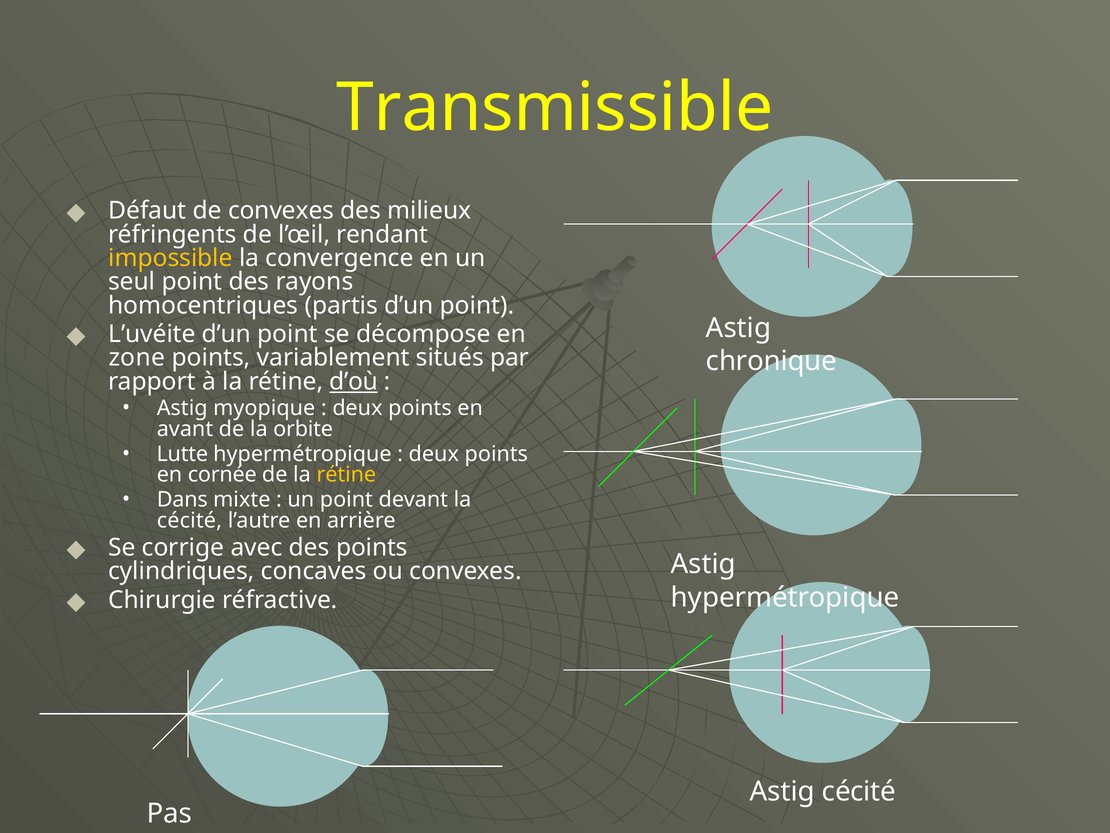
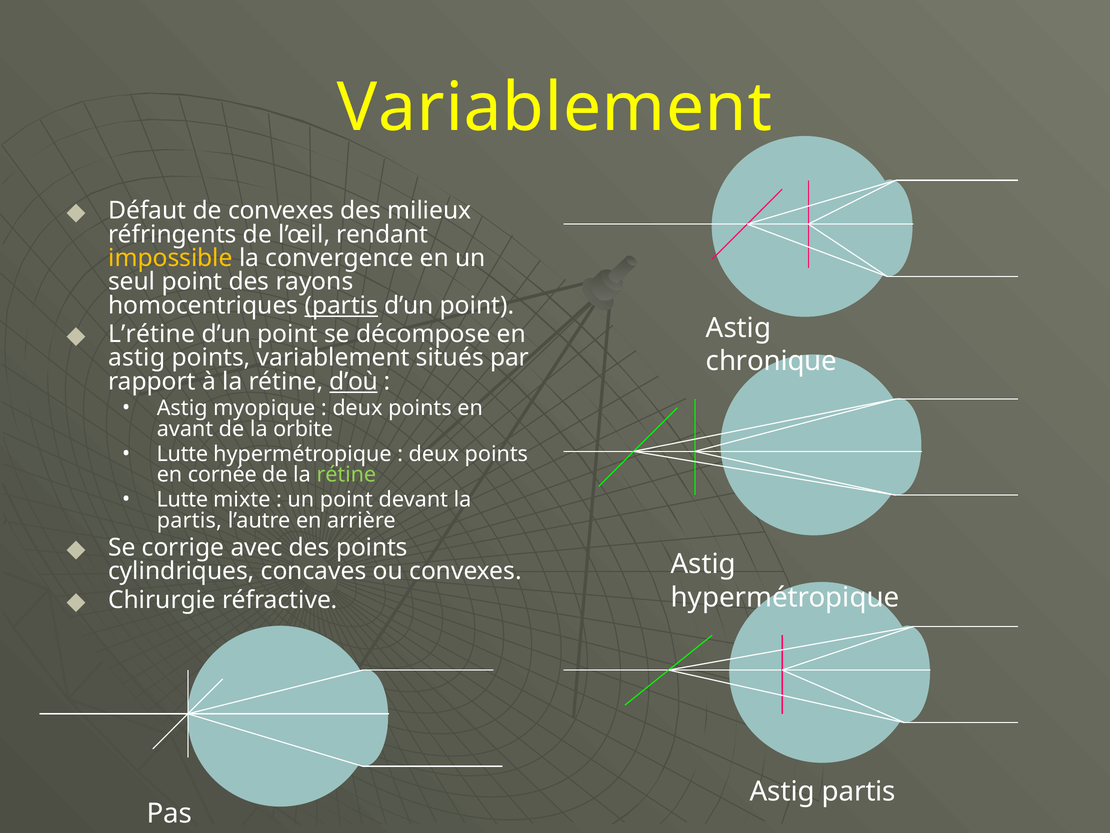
Transmissible at (555, 108): Transmissible -> Variablement
partis at (341, 305) underline: none -> present
L’uvéite: L’uvéite -> L’rétine
zone at (137, 358): zone -> astig
rétine at (346, 475) colour: yellow -> light green
Dans at (182, 500): Dans -> Lutte
cécité at (189, 520): cécité -> partis
Astig cécité: cécité -> partis
